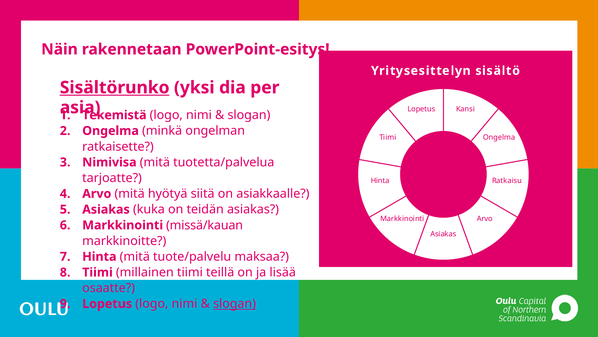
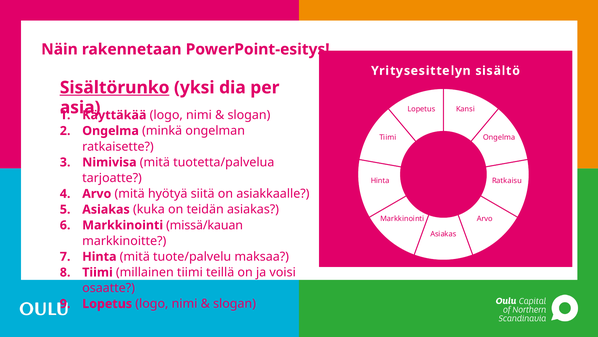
Tekemistä: Tekemistä -> Käyttäkää
lisää: lisää -> voisi
slogan at (234, 303) underline: present -> none
